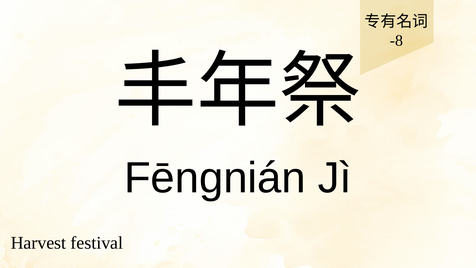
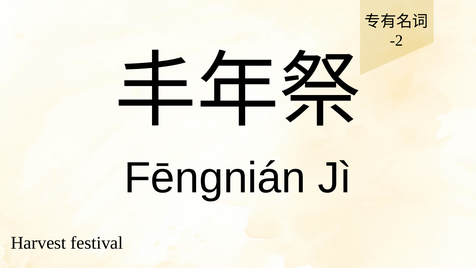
-8: -8 -> -2
